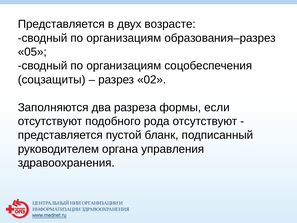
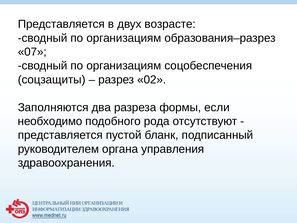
05: 05 -> 07
отсутствуют at (50, 121): отсутствуют -> необходимо
